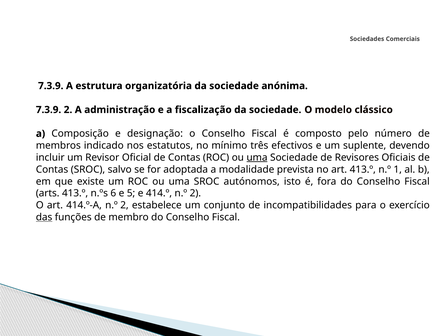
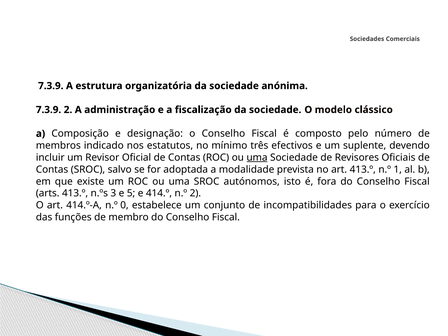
6: 6 -> 3
414.º-A n.º 2: 2 -> 0
das underline: present -> none
